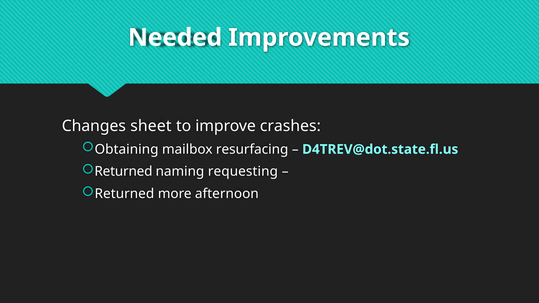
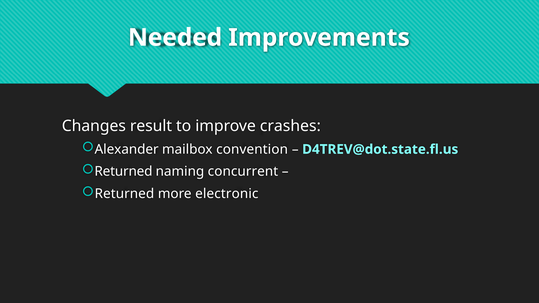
sheet: sheet -> result
Obtaining: Obtaining -> Alexander
resurfacing: resurfacing -> convention
requesting: requesting -> concurrent
afternoon: afternoon -> electronic
